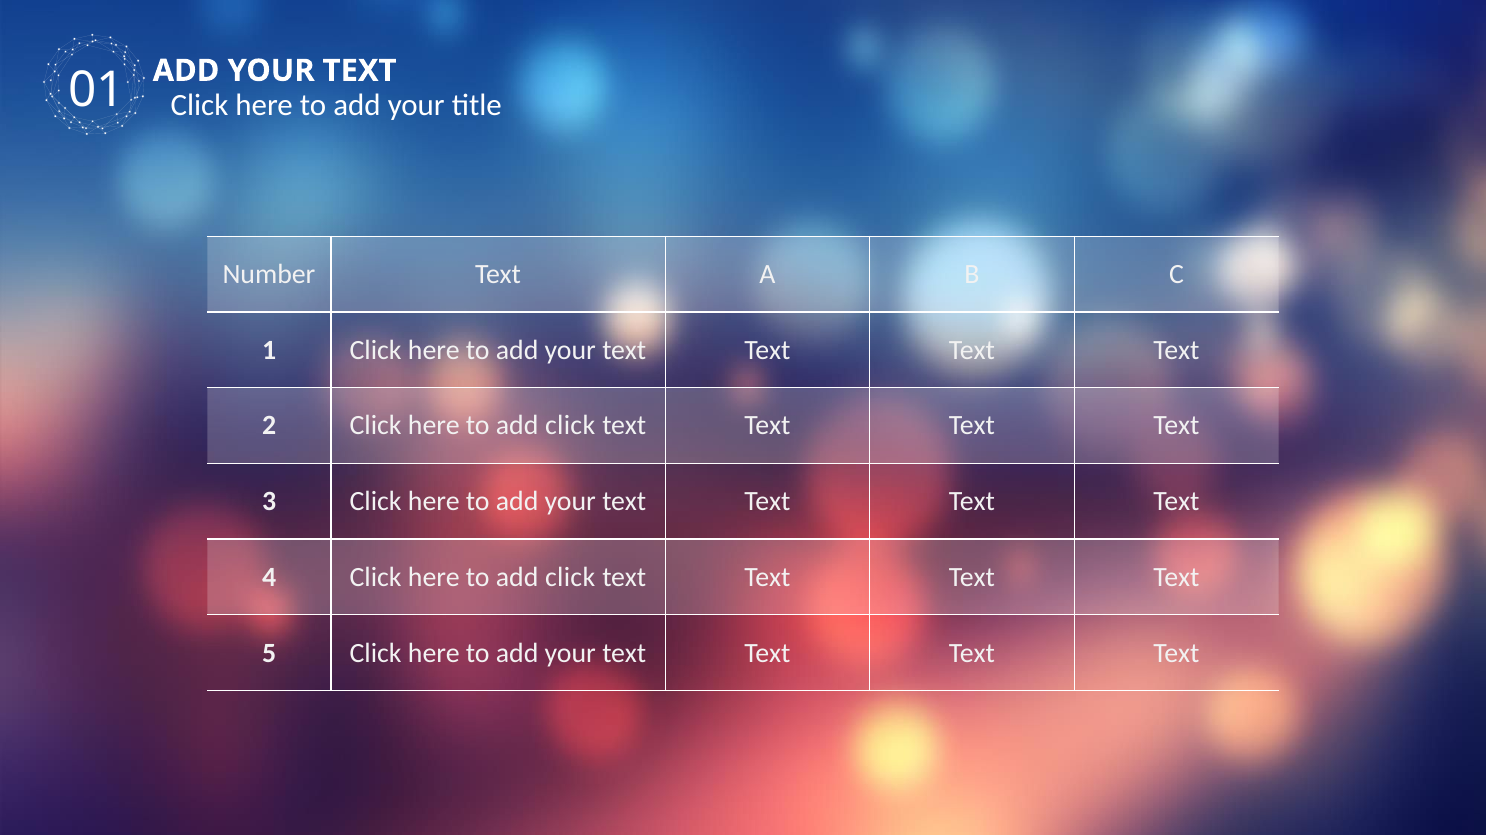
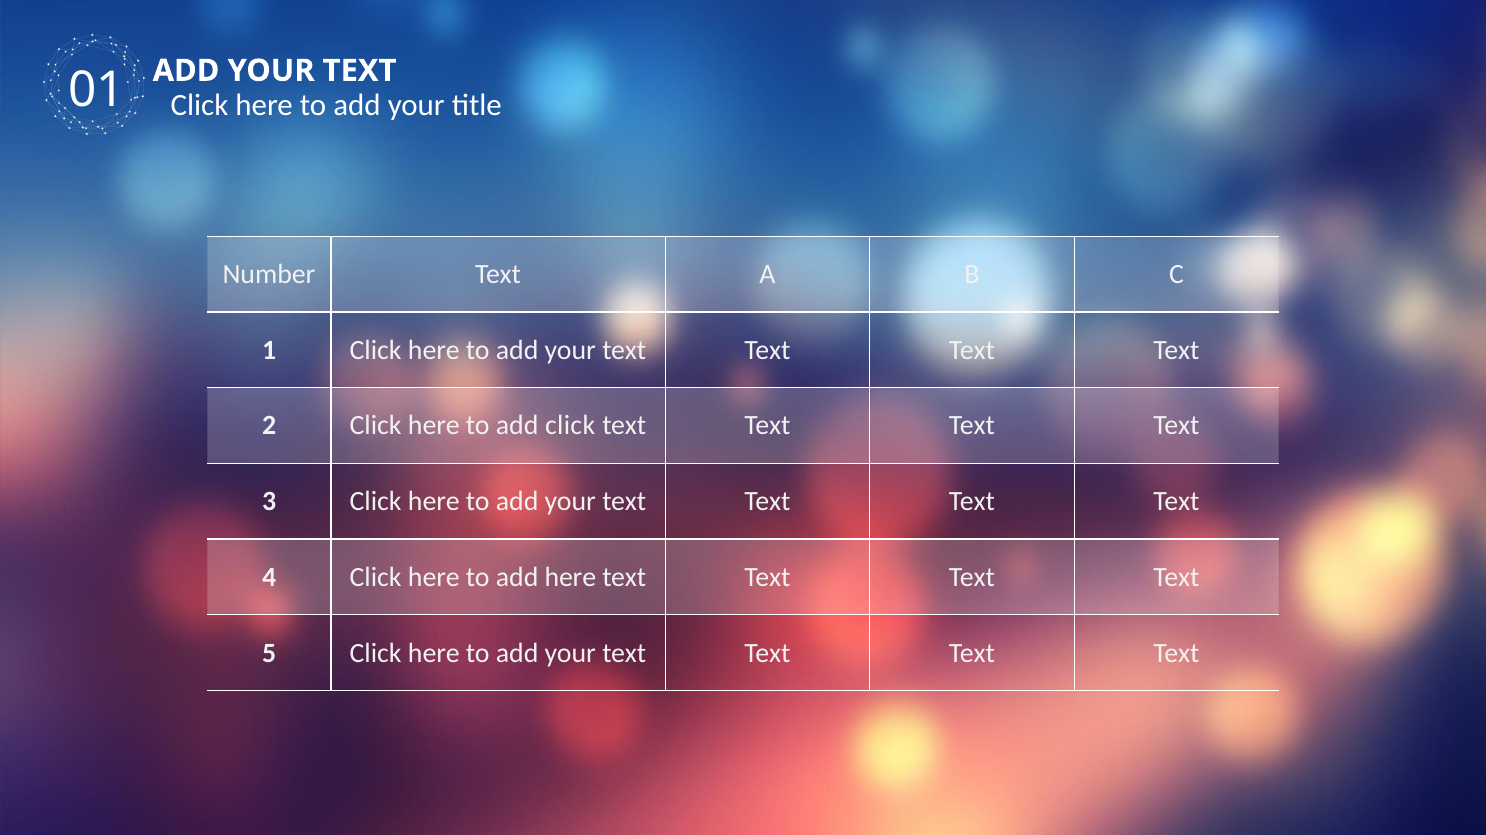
click at (570, 578): click -> here
